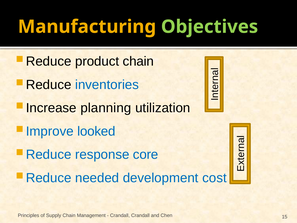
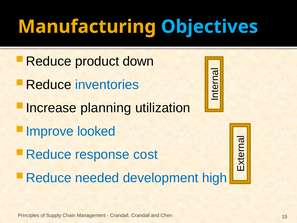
Objectives colour: light green -> light blue
product chain: chain -> down
core: core -> cost
cost: cost -> high
